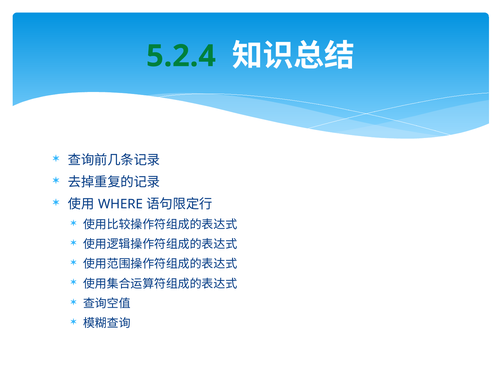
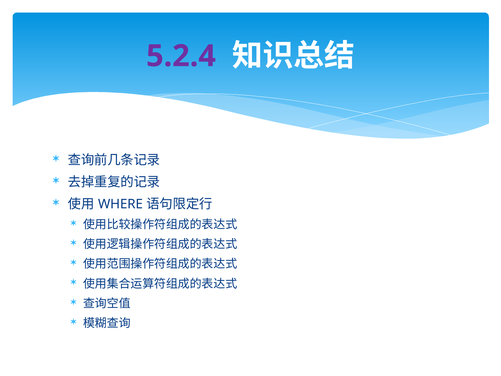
5.2.4 colour: green -> purple
